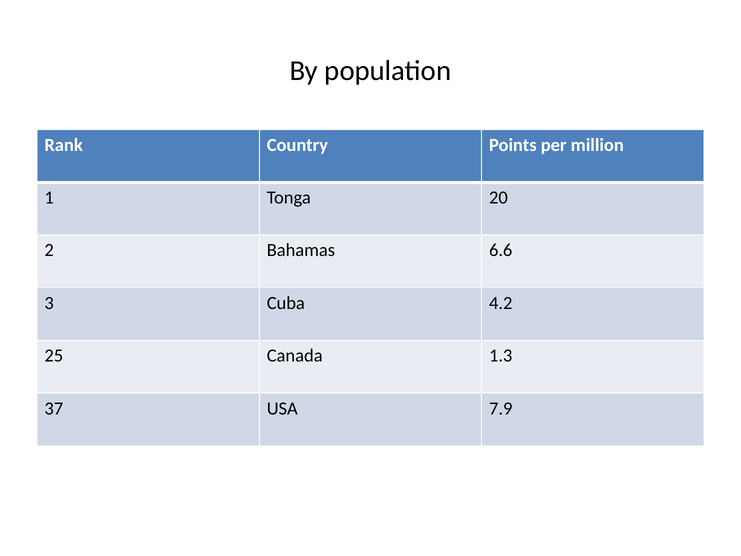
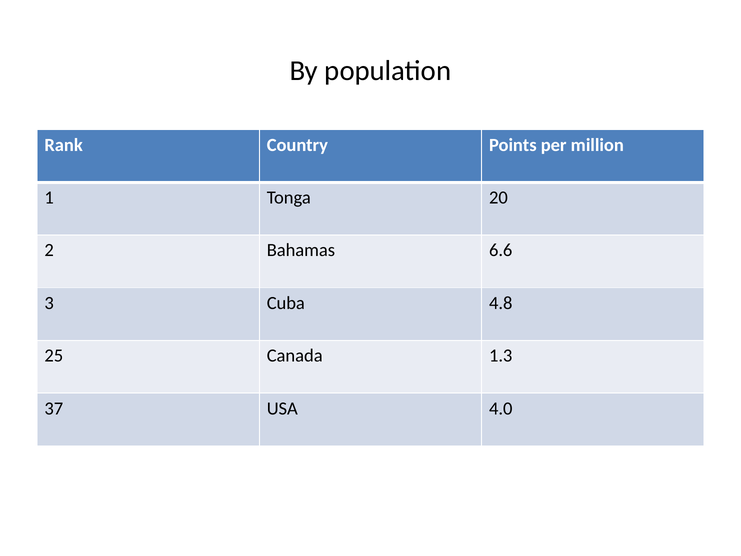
4.2: 4.2 -> 4.8
7.9: 7.9 -> 4.0
